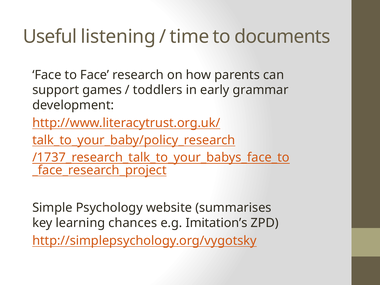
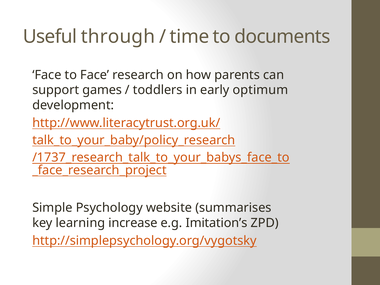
listening: listening -> through
grammar: grammar -> optimum
chances: chances -> increase
